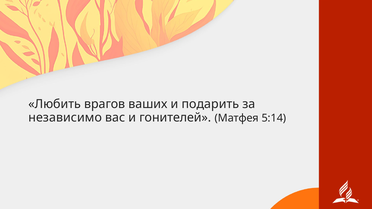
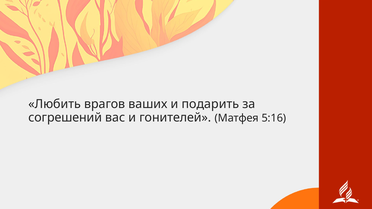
независимо: независимо -> согрешений
5:14: 5:14 -> 5:16
